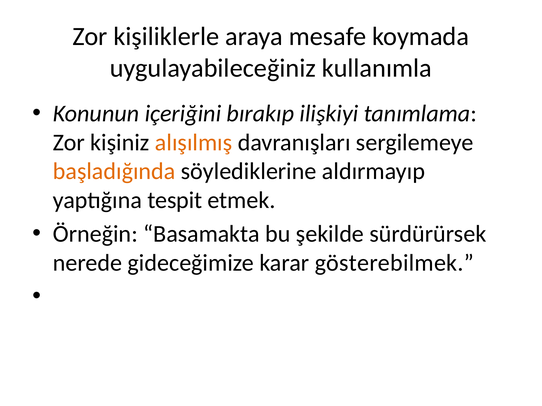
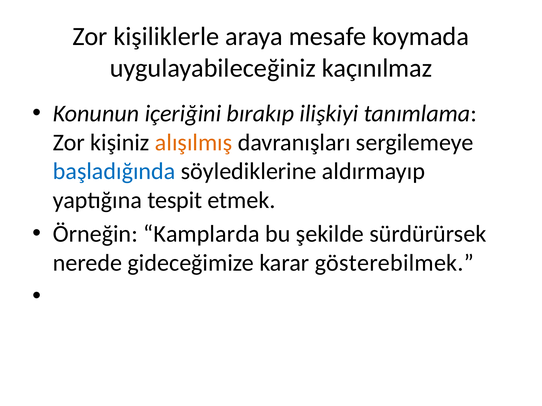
kullanımla: kullanımla -> kaçınılmaz
başladığında colour: orange -> blue
Basamakta: Basamakta -> Kamplarda
